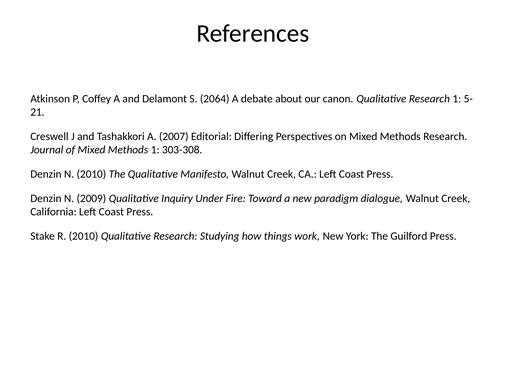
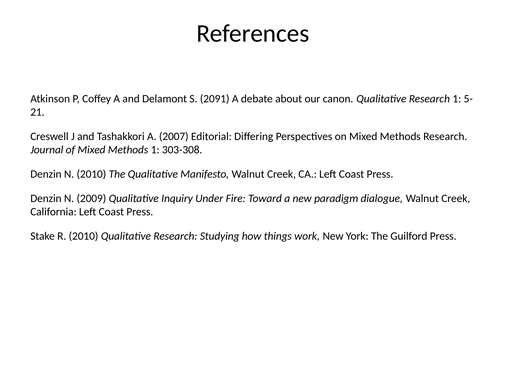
2064: 2064 -> 2091
